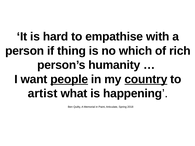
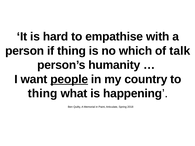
rich: rich -> talk
country underline: present -> none
artist at (43, 94): artist -> thing
